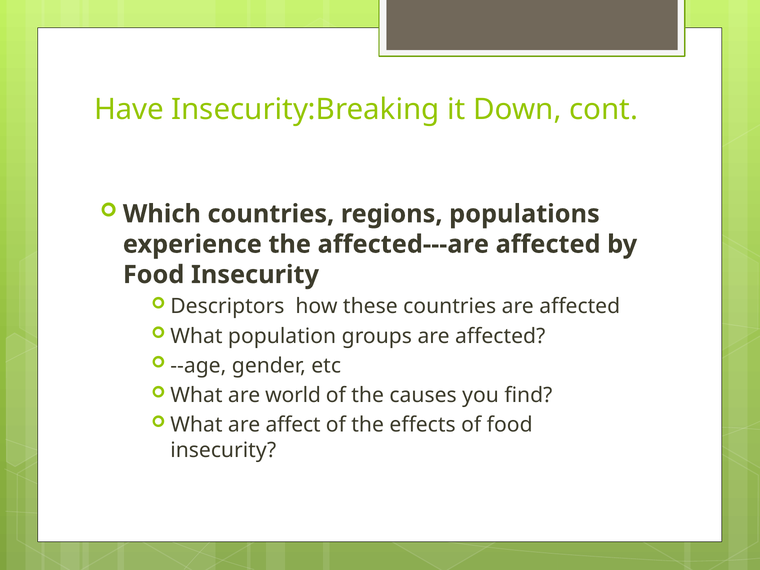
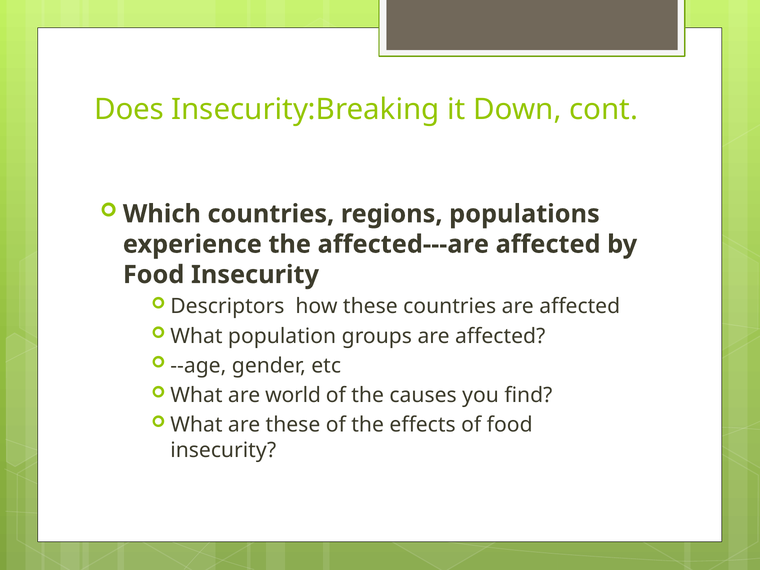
Have: Have -> Does
are affect: affect -> these
